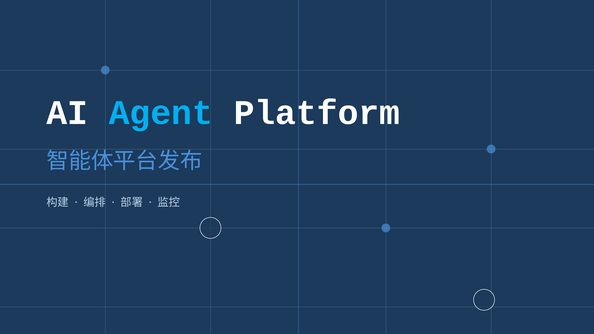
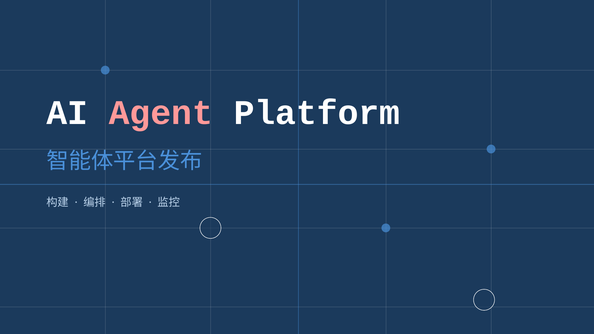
Agent colour: light blue -> pink
